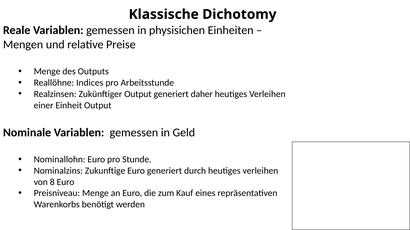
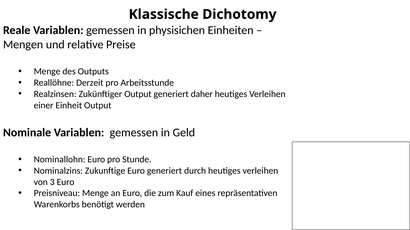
Indices: Indices -> Derzeit
8: 8 -> 3
